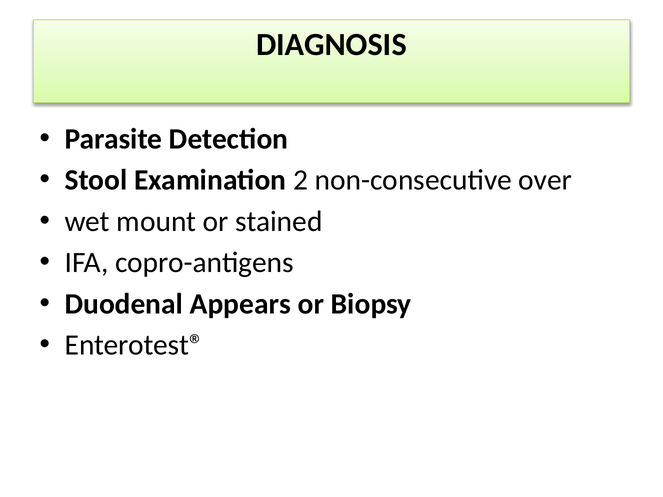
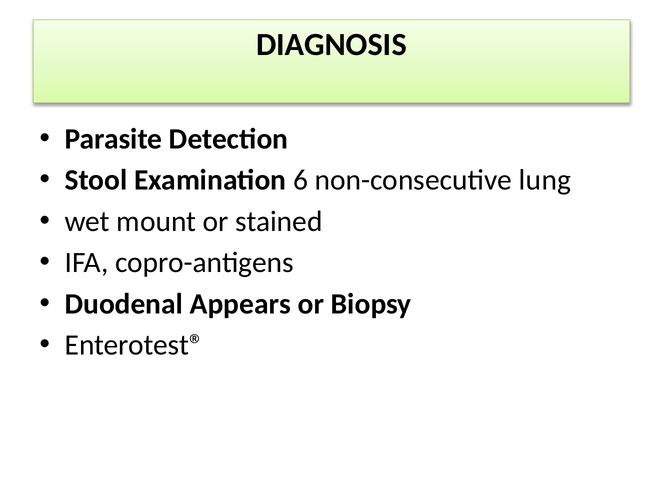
2: 2 -> 6
over: over -> lung
